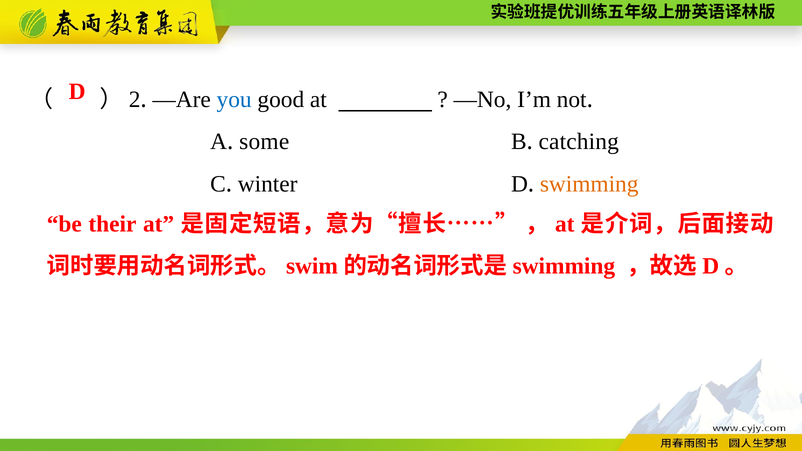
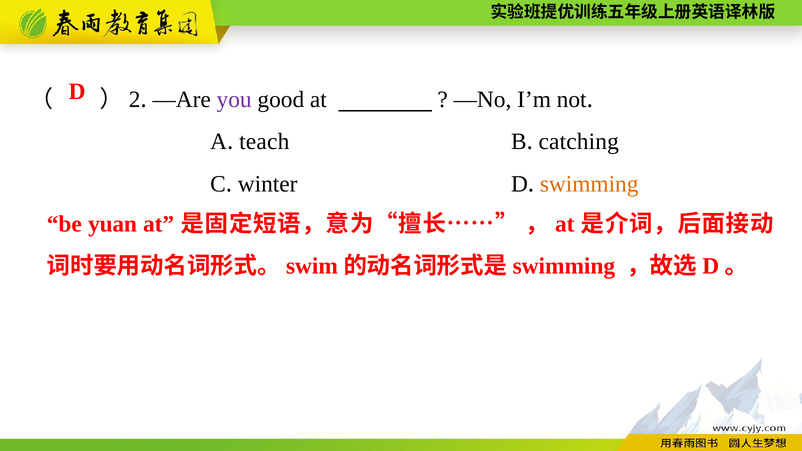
you colour: blue -> purple
some: some -> teach
their: their -> yuan
